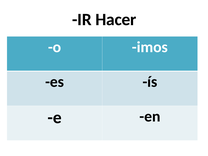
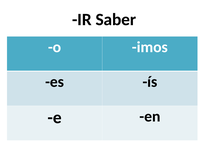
Hacer: Hacer -> Saber
